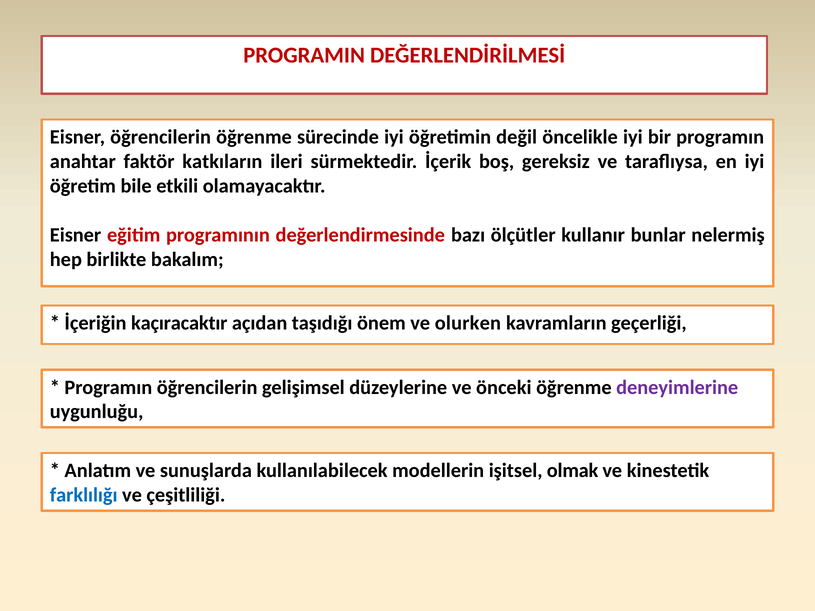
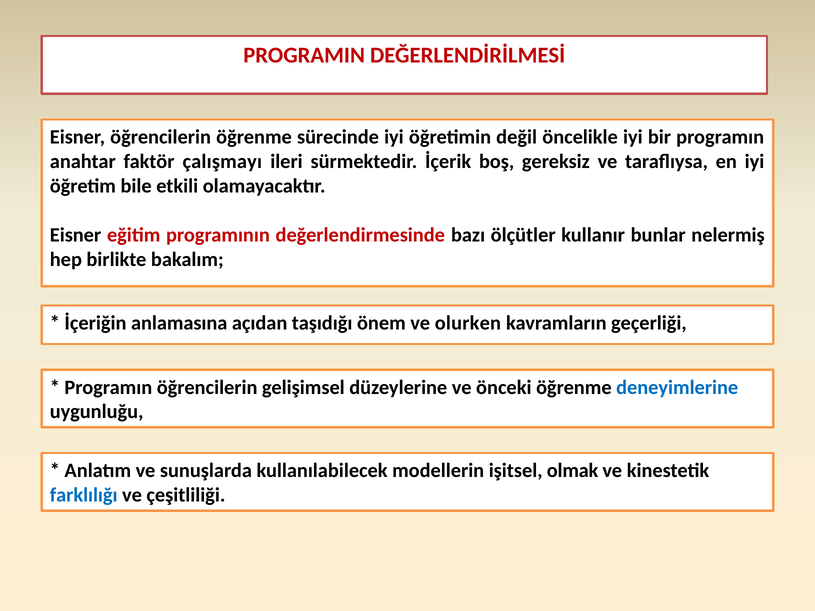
katkıların: katkıların -> çalışmayı
kaçıracaktır: kaçıracaktır -> anlamasına
deneyimlerine colour: purple -> blue
